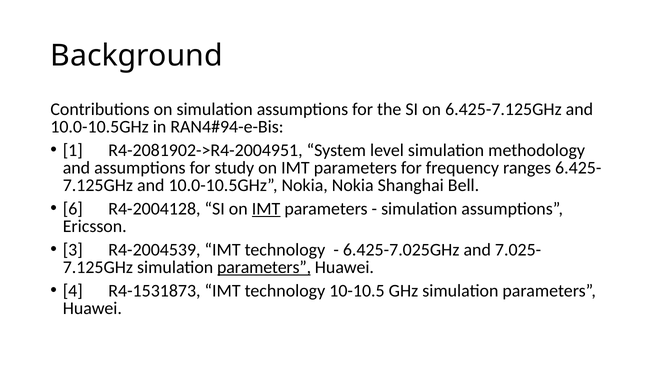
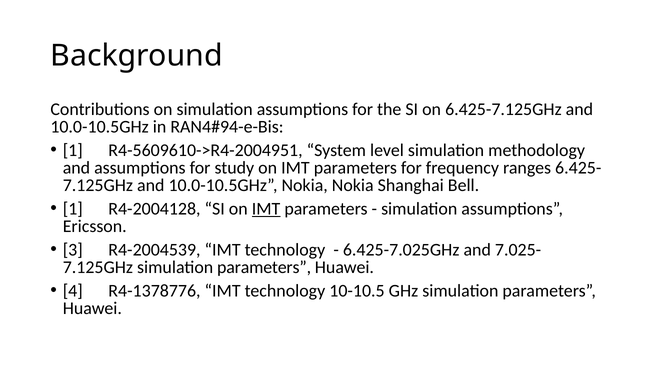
R4-2081902->R4-2004951: R4-2081902->R4-2004951 -> R4-5609610->R4-2004951
6 at (73, 209): 6 -> 1
parameters at (264, 267) underline: present -> none
R4-1531873: R4-1531873 -> R4-1378776
